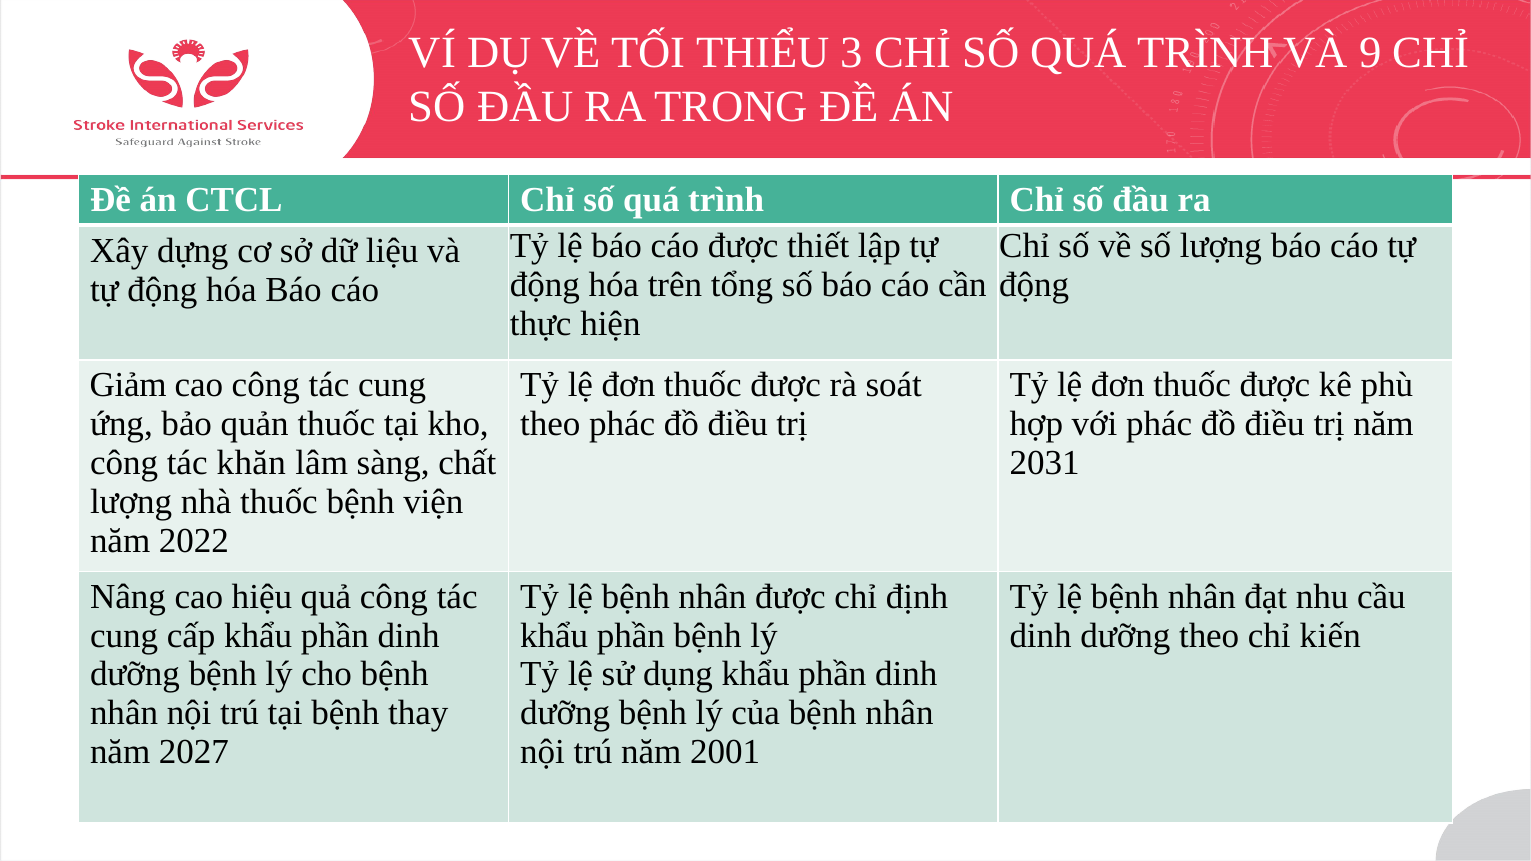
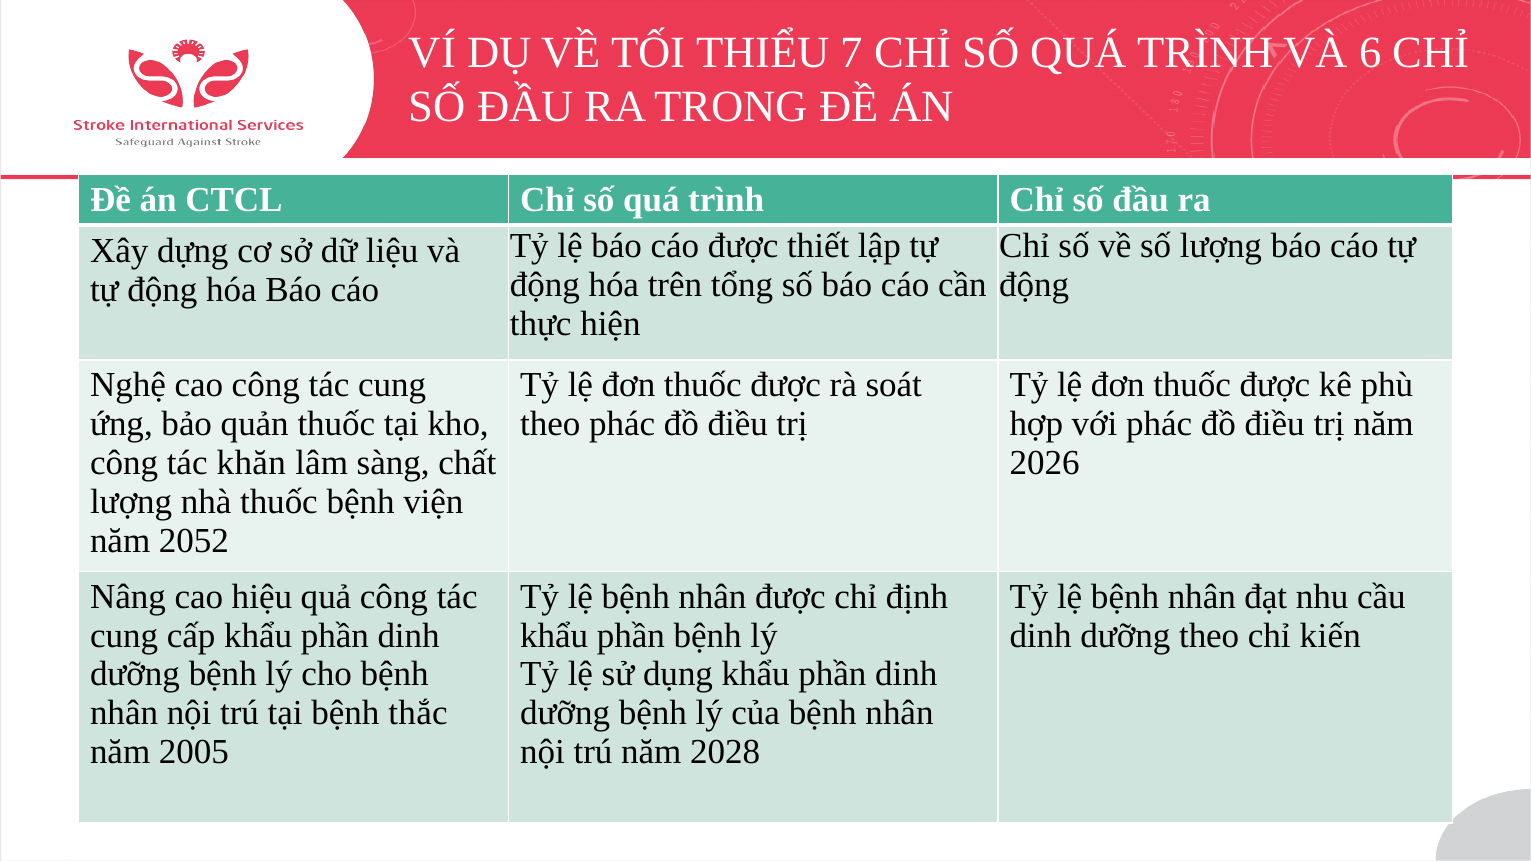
3: 3 -> 7
9: 9 -> 6
Giảm: Giảm -> Nghệ
2031: 2031 -> 2026
2022: 2022 -> 2052
thay: thay -> thắc
2027: 2027 -> 2005
2001: 2001 -> 2028
